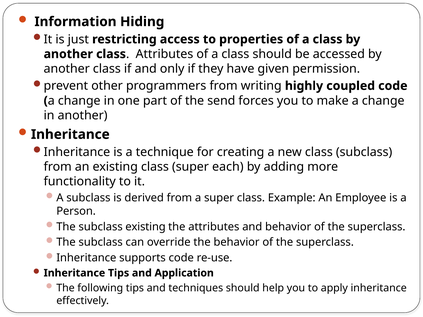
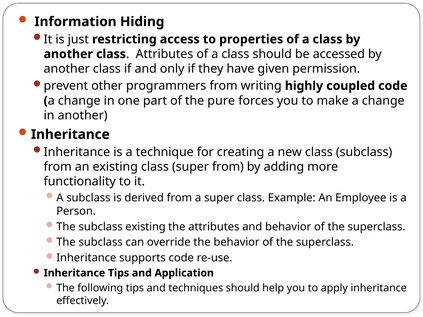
send: send -> pure
super each: each -> from
